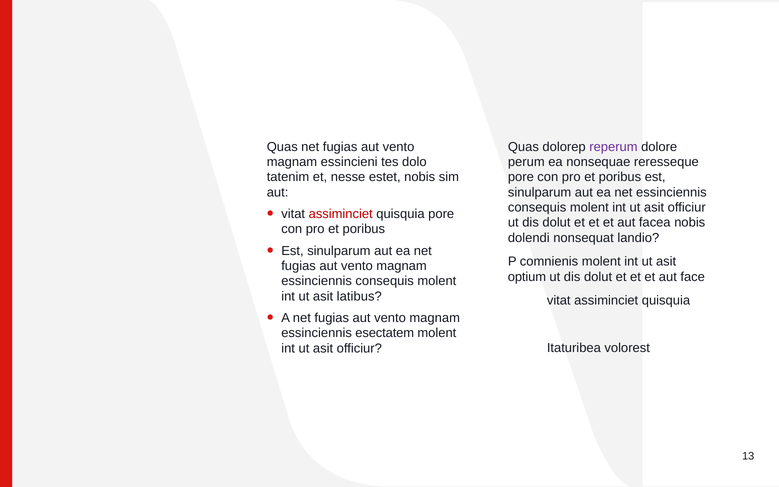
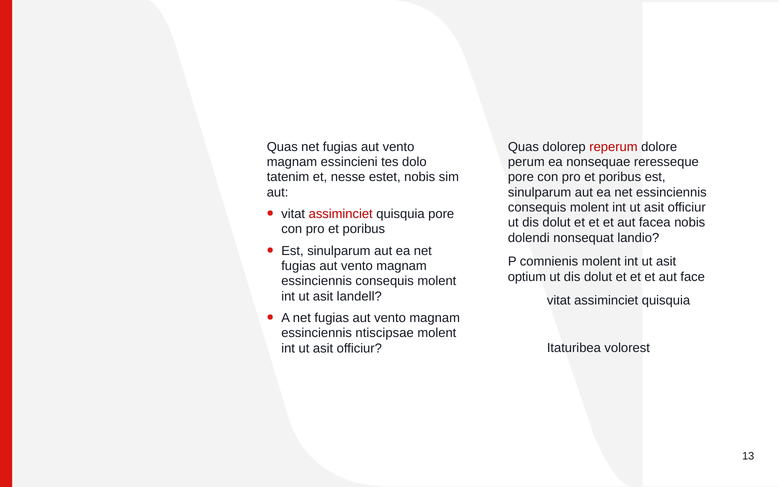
reperum colour: purple -> red
latibus: latibus -> landell
esectatem: esectatem -> ntiscipsae
